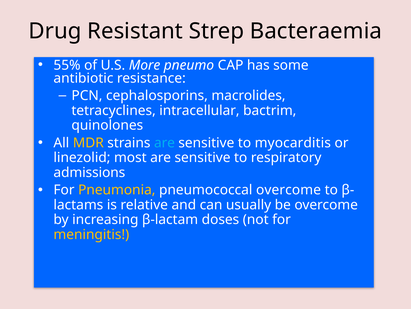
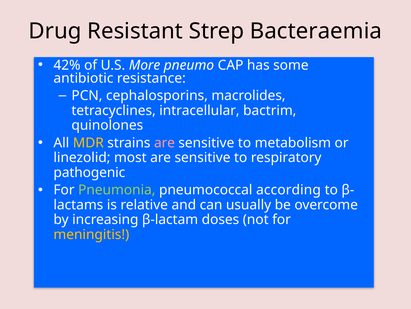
55%: 55% -> 42%
are at (164, 143) colour: light blue -> pink
myocarditis: myocarditis -> metabolism
admissions: admissions -> pathogenic
Pneumonia colour: yellow -> light green
pneumococcal overcome: overcome -> according
